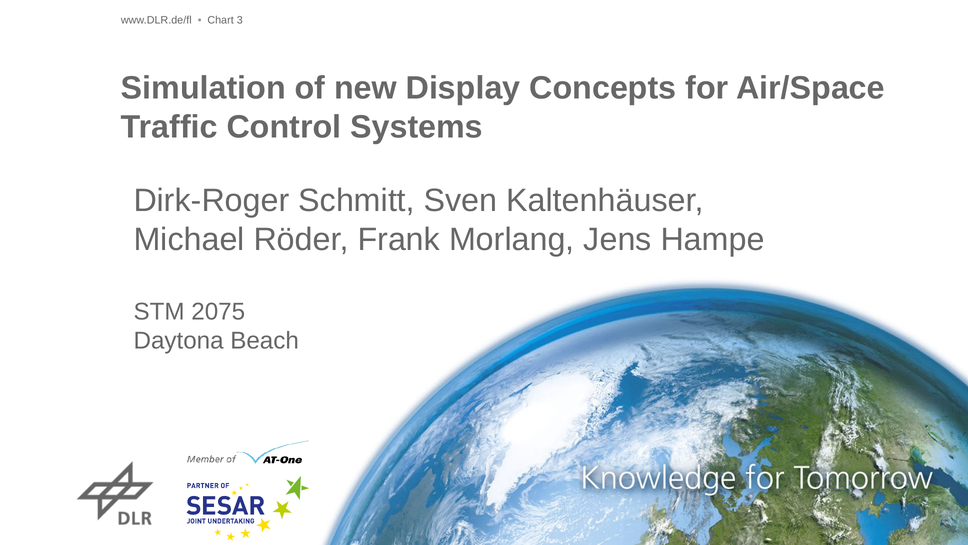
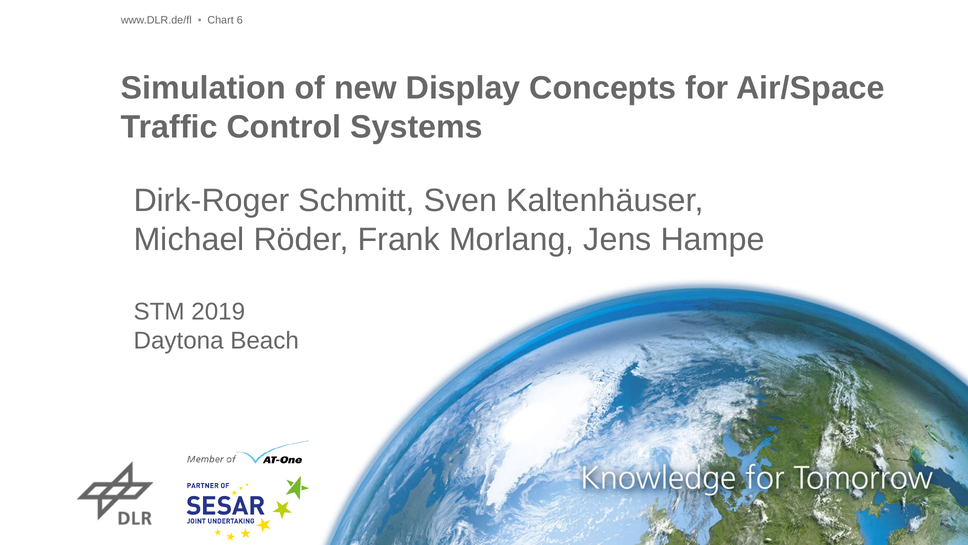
3: 3 -> 6
2075: 2075 -> 2019
